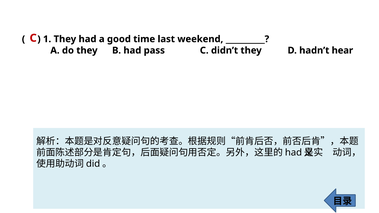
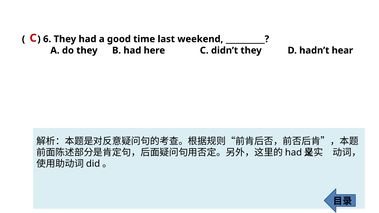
1: 1 -> 6
pass: pass -> here
